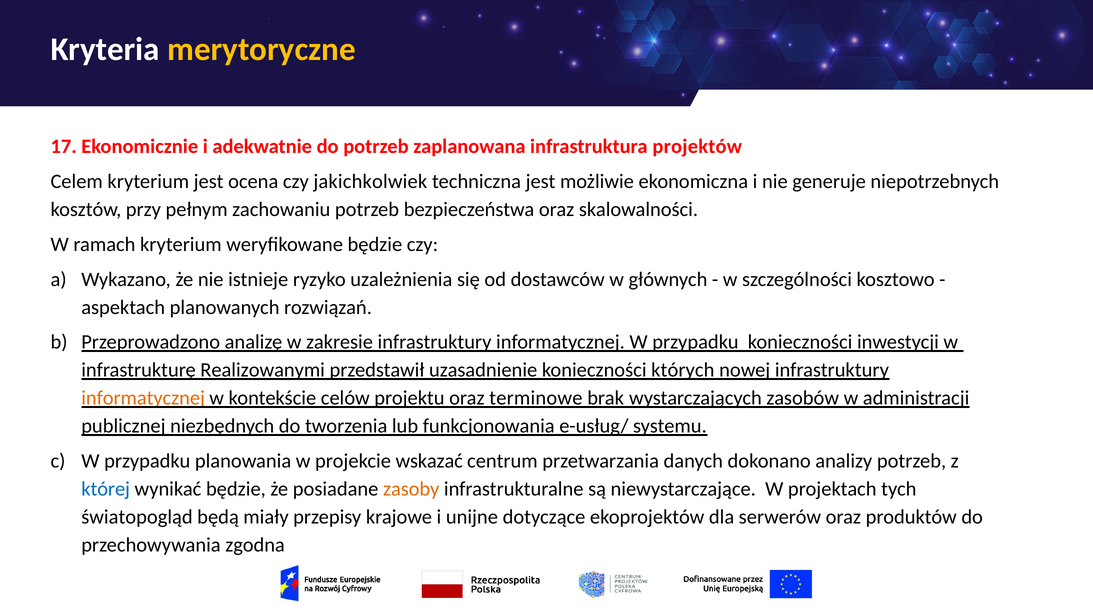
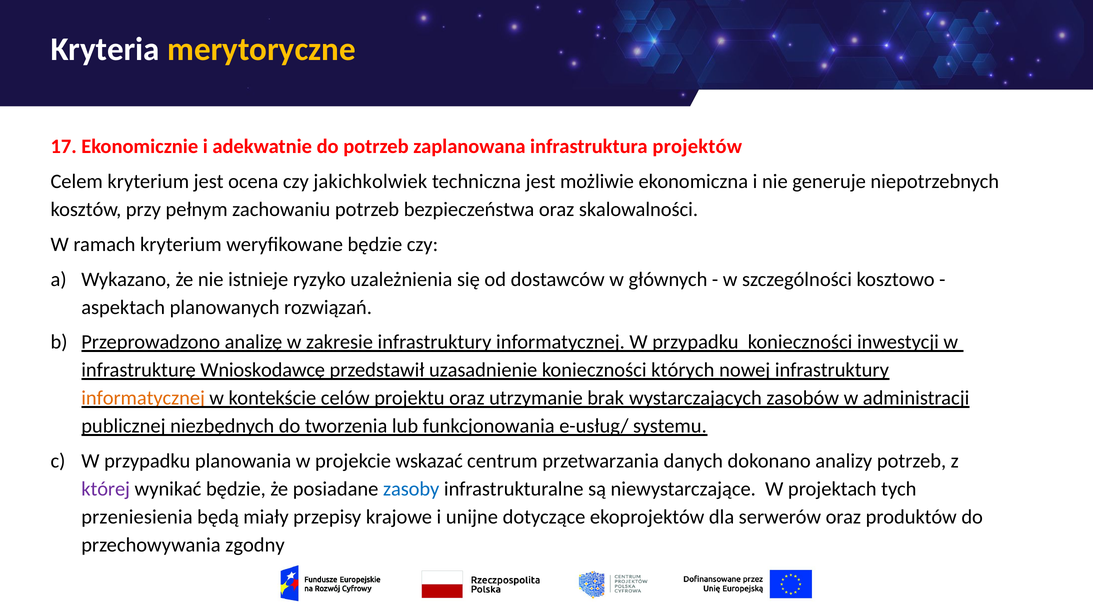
Realizowanymi: Realizowanymi -> Wnioskodawcę
terminowe: terminowe -> utrzymanie
której colour: blue -> purple
zasoby colour: orange -> blue
światopogląd: światopogląd -> przeniesienia
zgodna: zgodna -> zgodny
